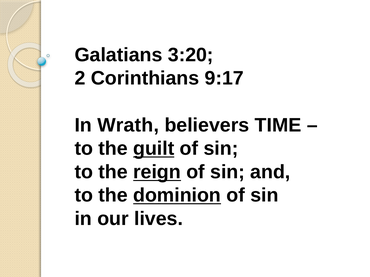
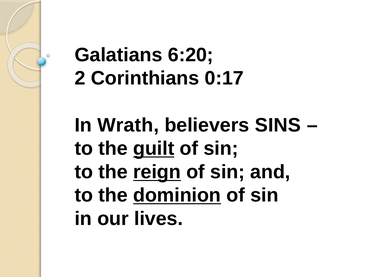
3:20: 3:20 -> 6:20
9:17: 9:17 -> 0:17
TIME: TIME -> SINS
